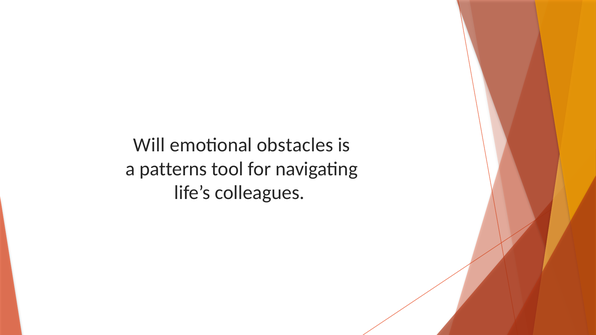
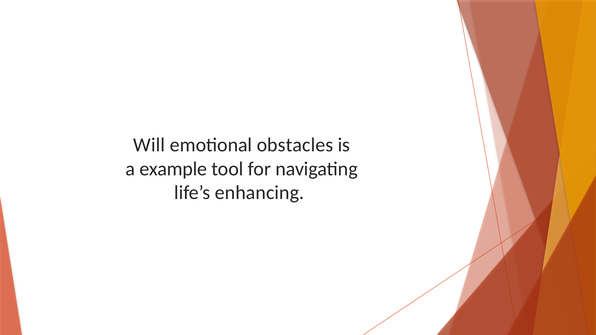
patterns: patterns -> example
colleagues: colleagues -> enhancing
